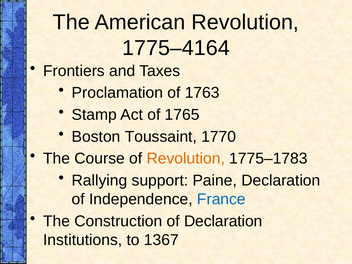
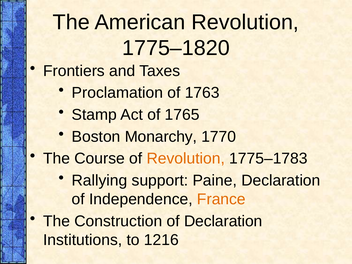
1775–4164: 1775–4164 -> 1775–1820
Toussaint: Toussaint -> Monarchy
France colour: blue -> orange
1367: 1367 -> 1216
